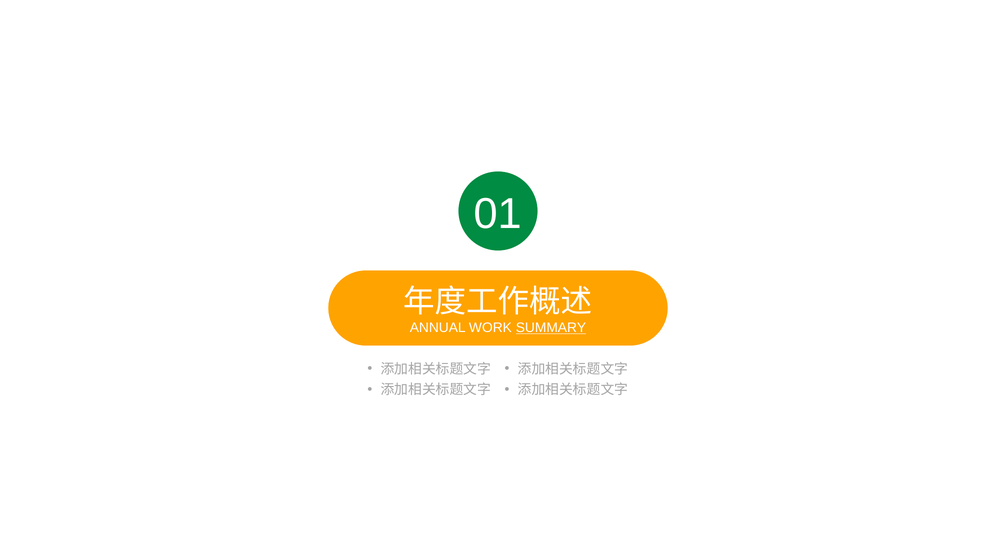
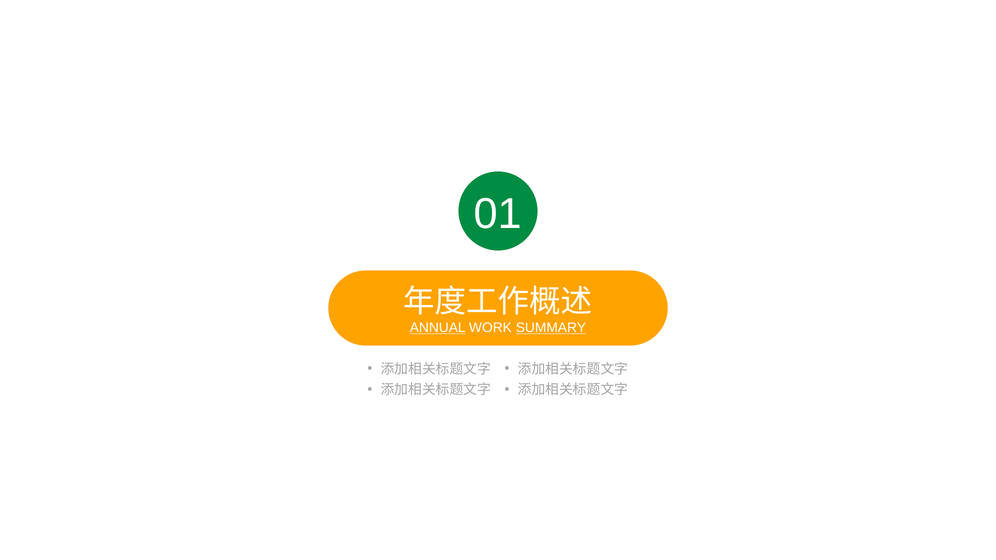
ANNUAL underline: none -> present
